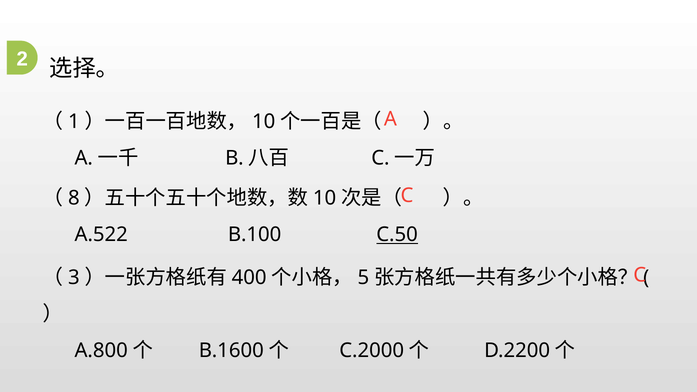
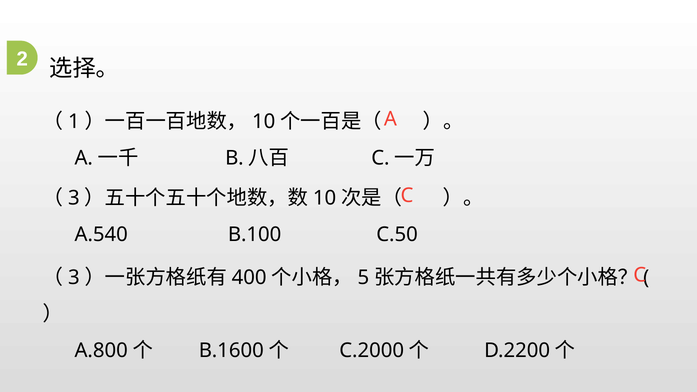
8 at (74, 198): 8 -> 3
A.522: A.522 -> A.540
C.50 underline: present -> none
